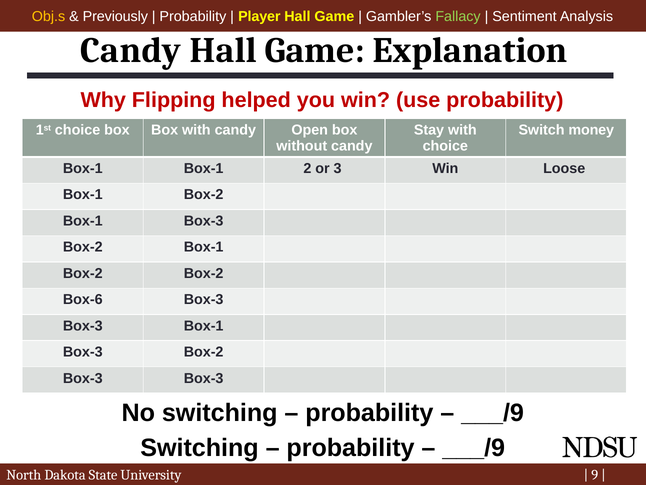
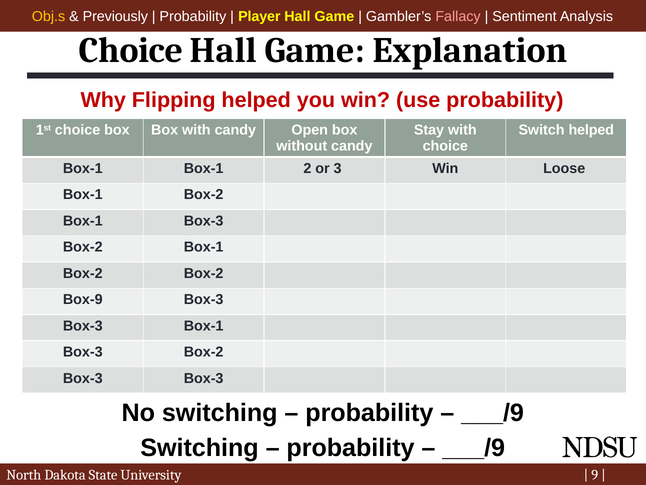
Fallacy colour: light green -> pink
Candy at (131, 50): Candy -> Choice
Switch money: money -> helped
Box-6: Box-6 -> Box-9
